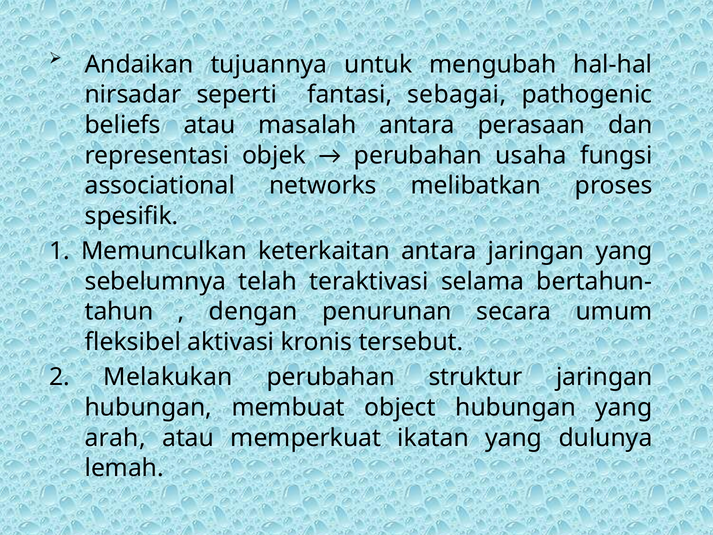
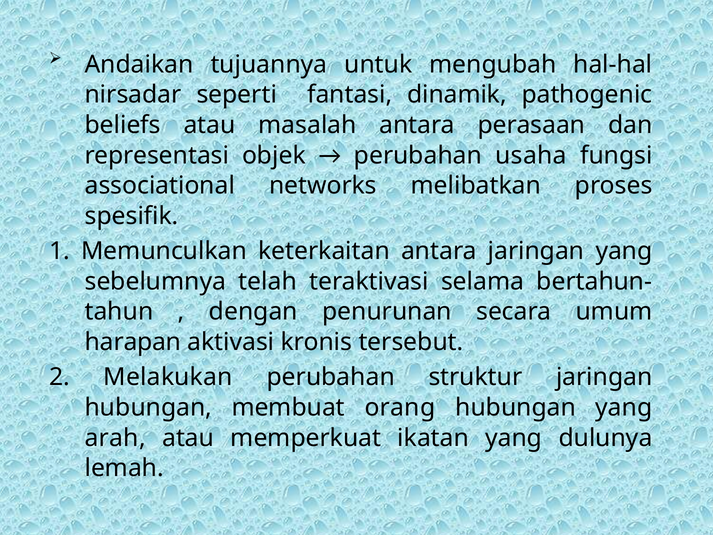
sebagai: sebagai -> dinamik
fleksibel: fleksibel -> harapan
object: object -> orang
